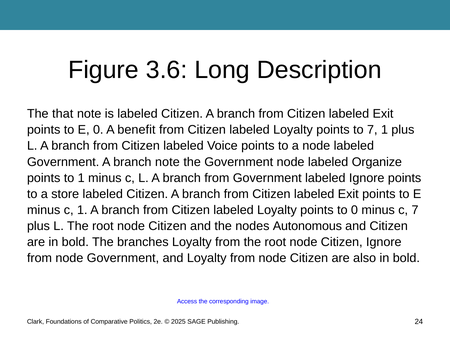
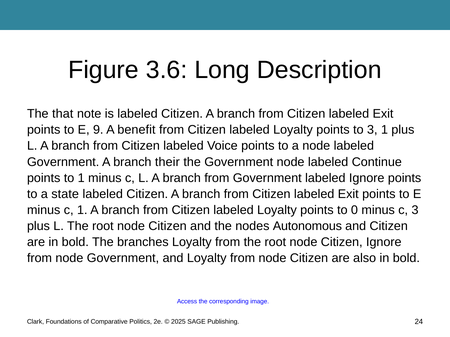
E 0: 0 -> 9
to 7: 7 -> 3
branch note: note -> their
Organize: Organize -> Continue
store: store -> state
c 7: 7 -> 3
